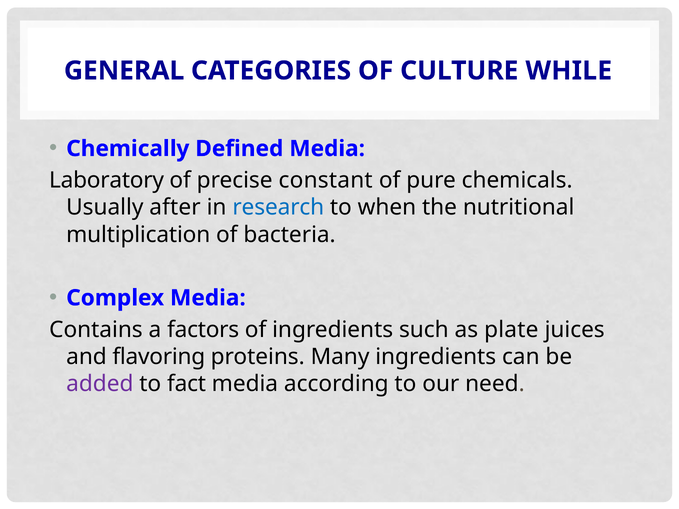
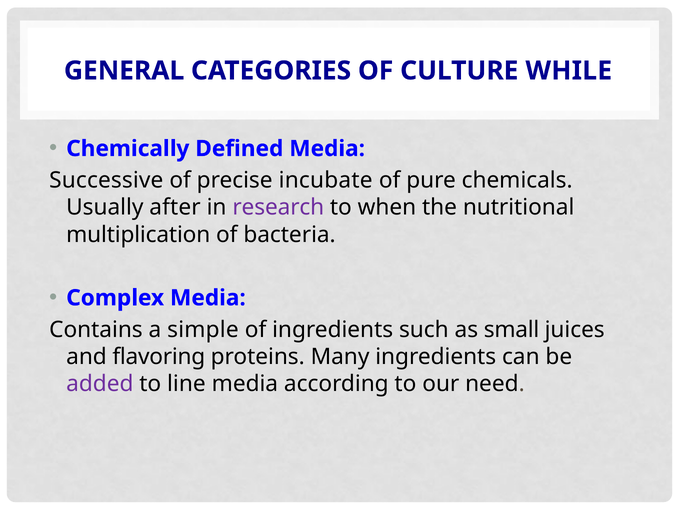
Laboratory: Laboratory -> Successive
constant: constant -> incubate
research colour: blue -> purple
factors: factors -> simple
plate: plate -> small
fact: fact -> line
